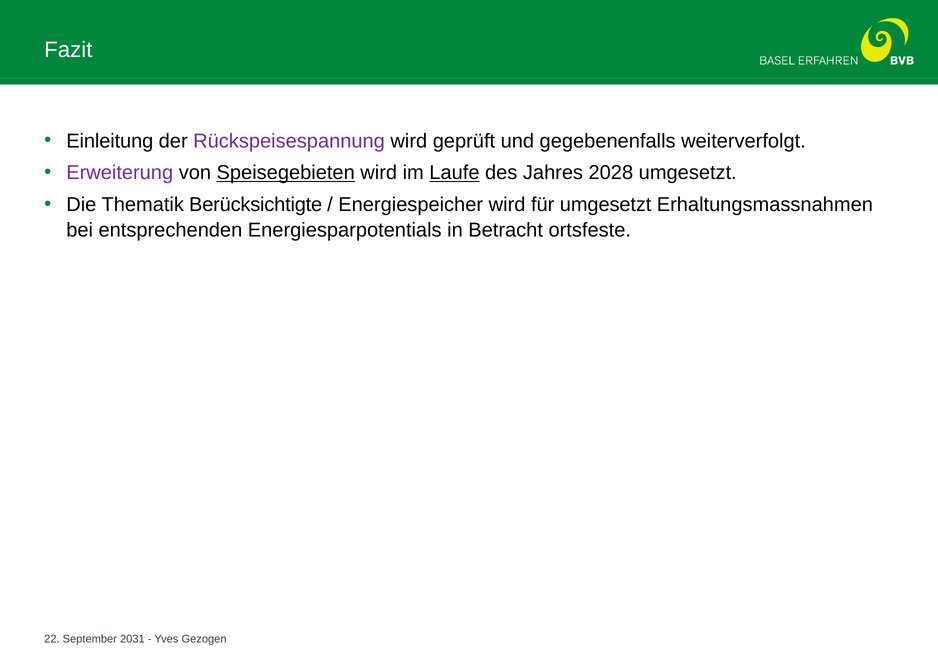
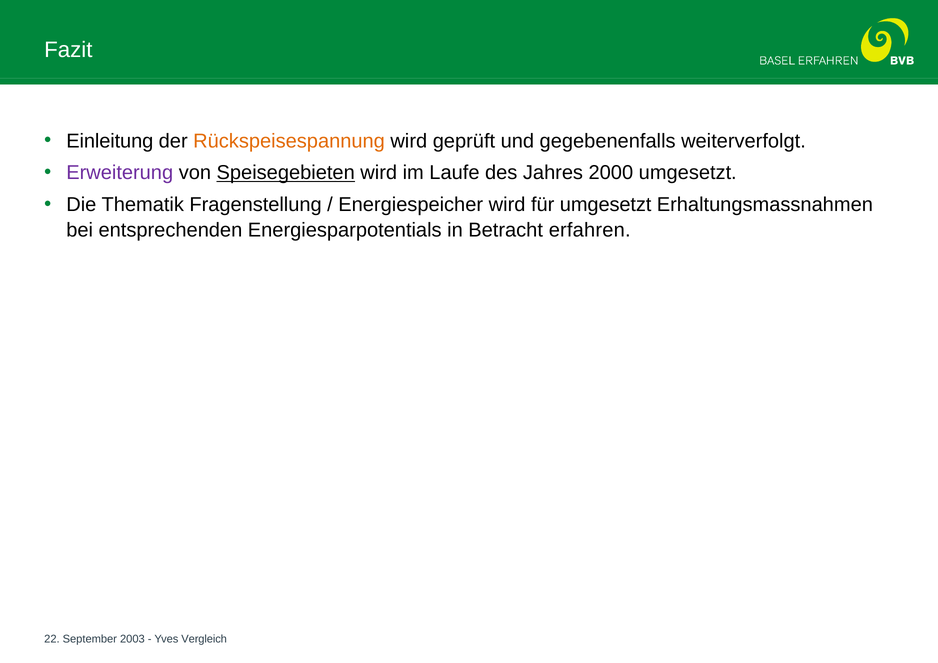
Rückspeisespannung colour: purple -> orange
Laufe underline: present -> none
2028: 2028 -> 2000
Berücksichtigte: Berücksichtigte -> Fragenstellung
ortsfeste: ortsfeste -> erfahren
2031: 2031 -> 2003
Gezogen: Gezogen -> Vergleich
